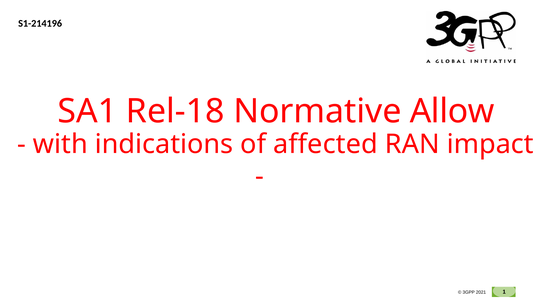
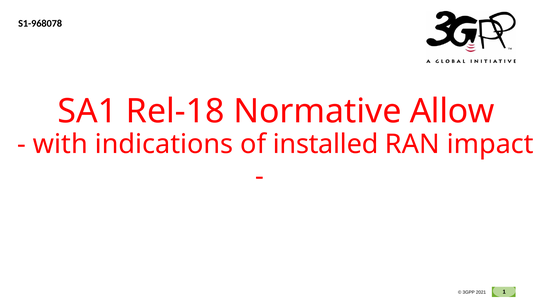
S1-214196: S1-214196 -> S1-968078
affected: affected -> installed
